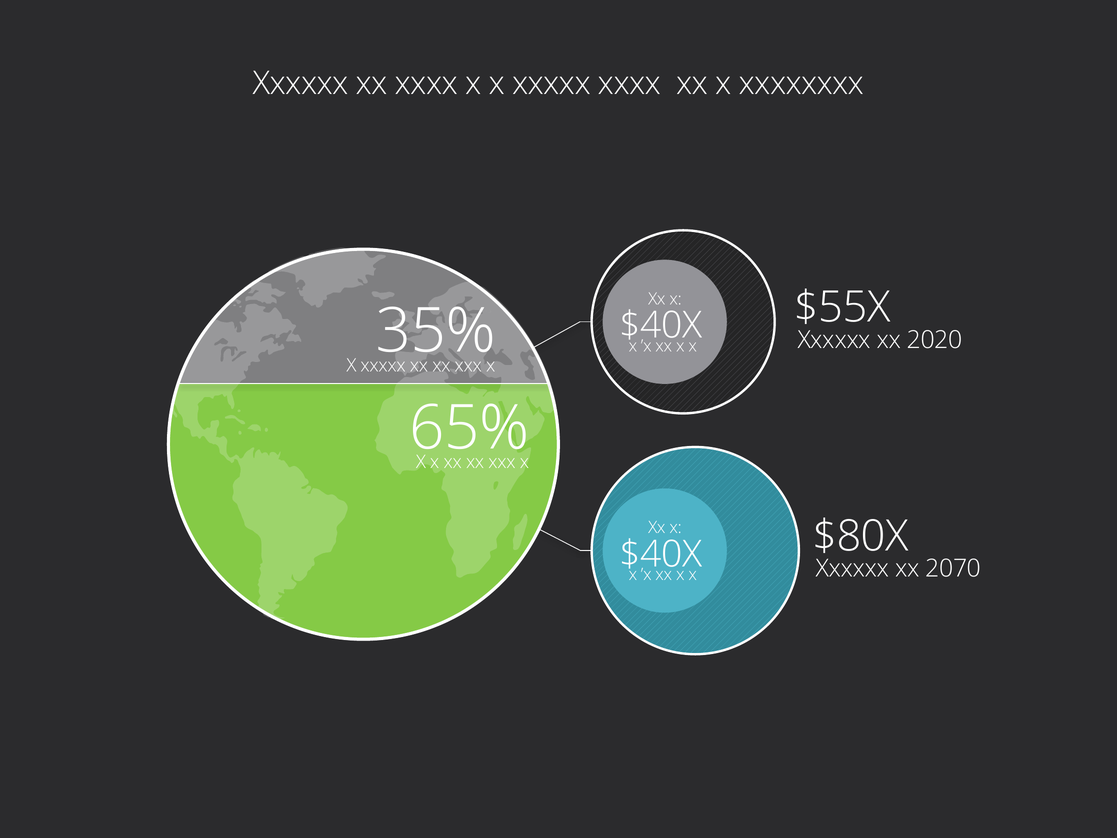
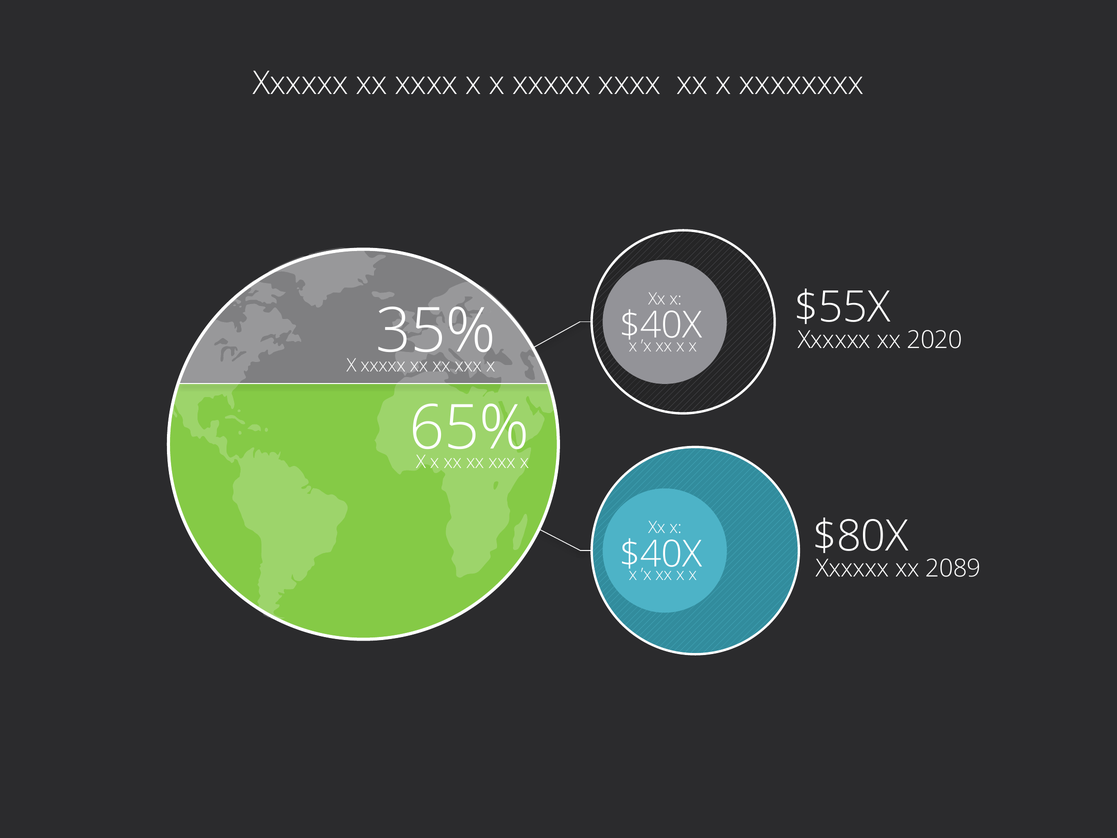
2070: 2070 -> 2089
